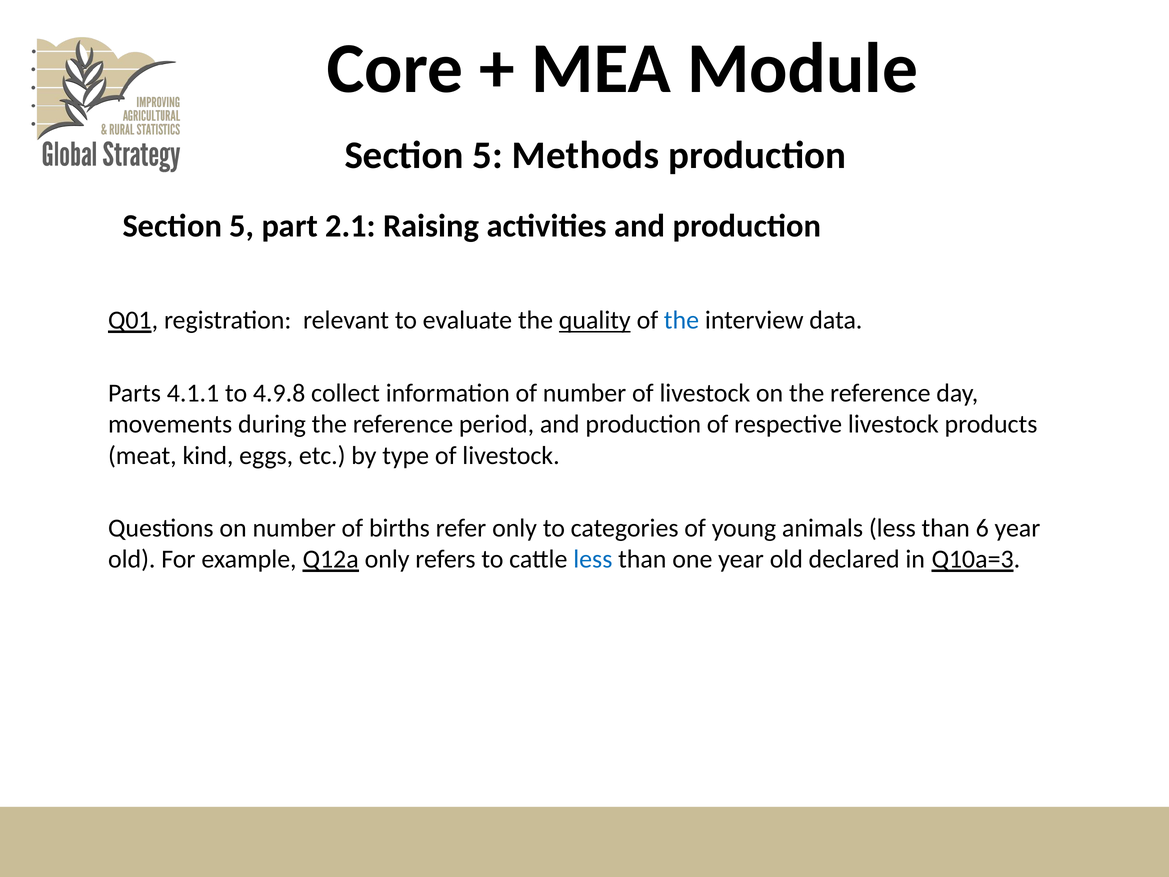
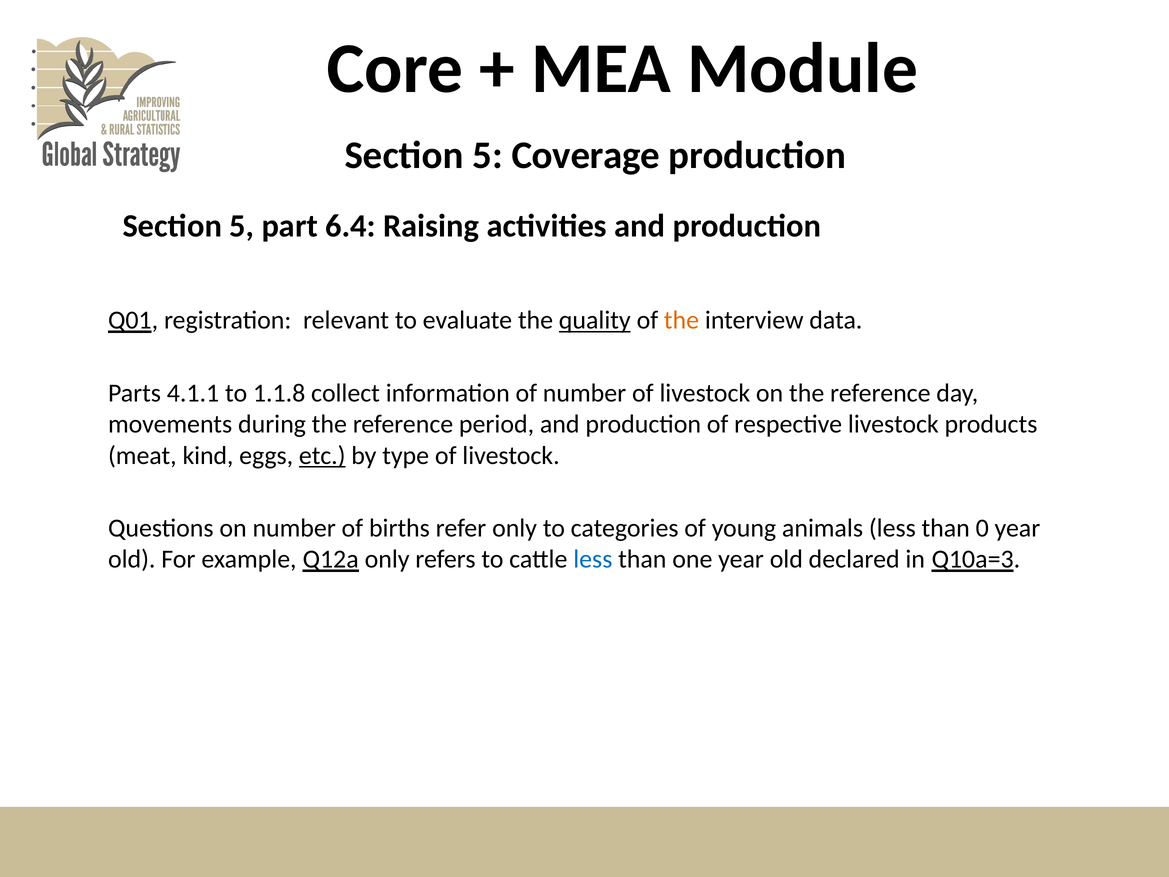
Methods: Methods -> Coverage
2.1: 2.1 -> 6.4
the at (681, 320) colour: blue -> orange
4.9.8: 4.9.8 -> 1.1.8
etc underline: none -> present
6: 6 -> 0
